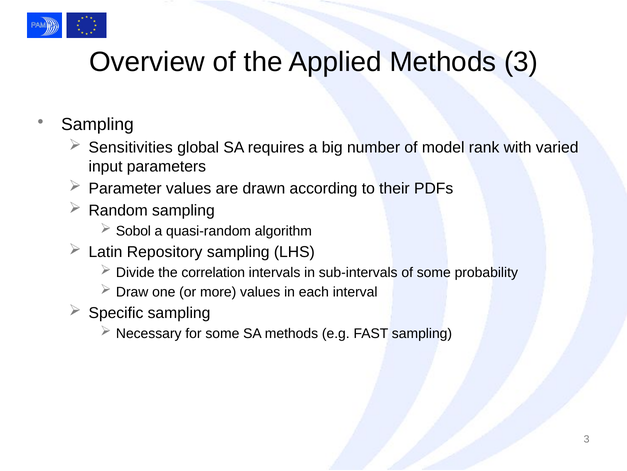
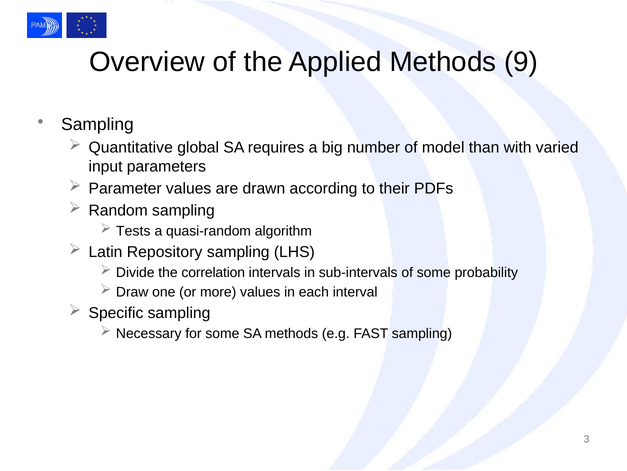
Methods 3: 3 -> 9
Sensitivities: Sensitivities -> Quantitative
rank: rank -> than
Sobol: Sobol -> Tests
